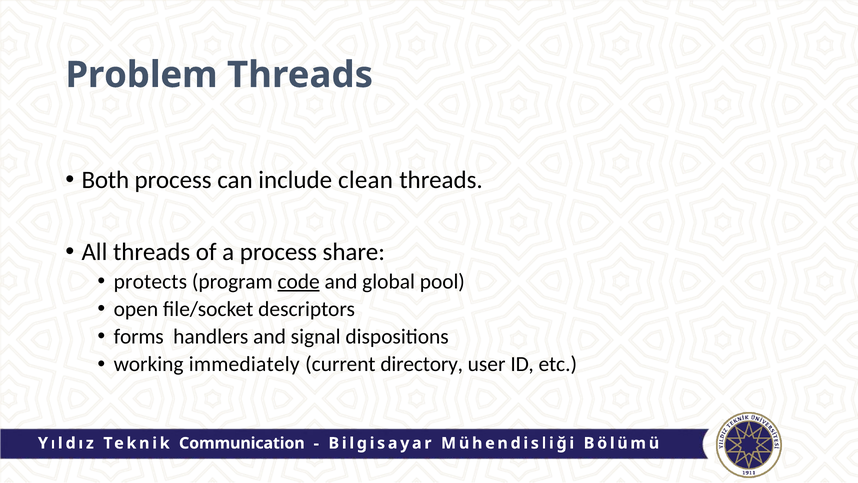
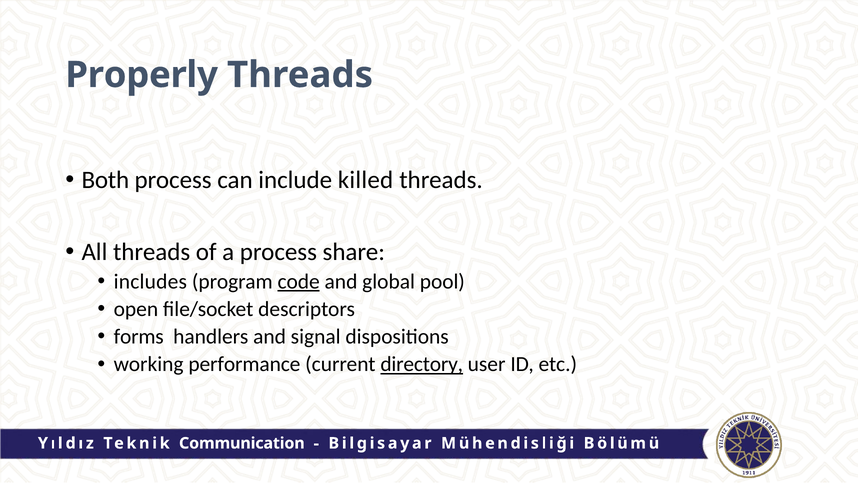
Problem: Problem -> Properly
clean: clean -> killed
protects: protects -> includes
immediately: immediately -> performance
directory underline: none -> present
